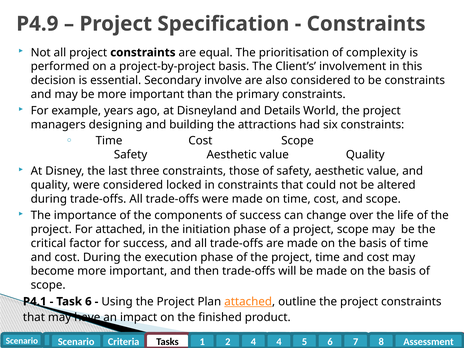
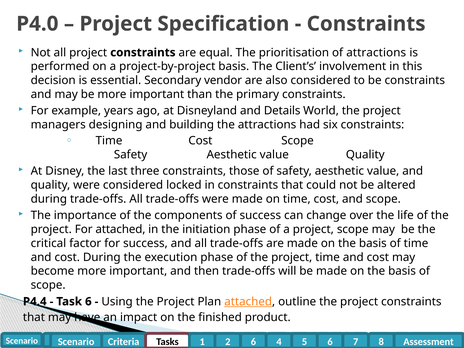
P4.9: P4.9 -> P4.0
of complexity: complexity -> attractions
involve: involve -> vendor
P4.1: P4.1 -> P4.4
4 at (253, 342): 4 -> 6
